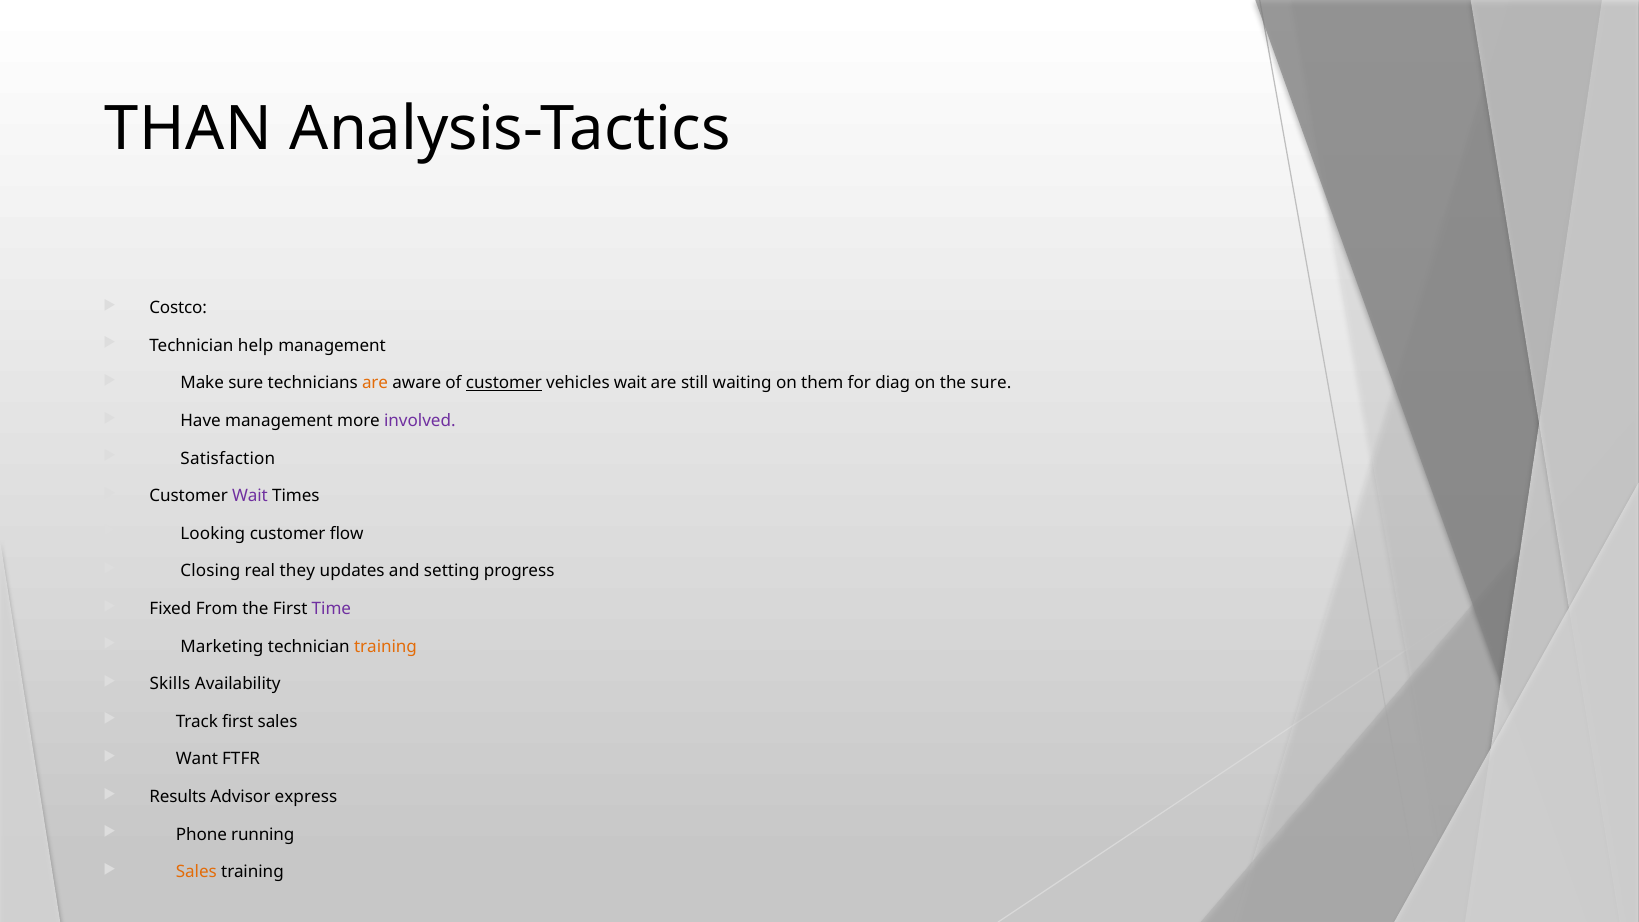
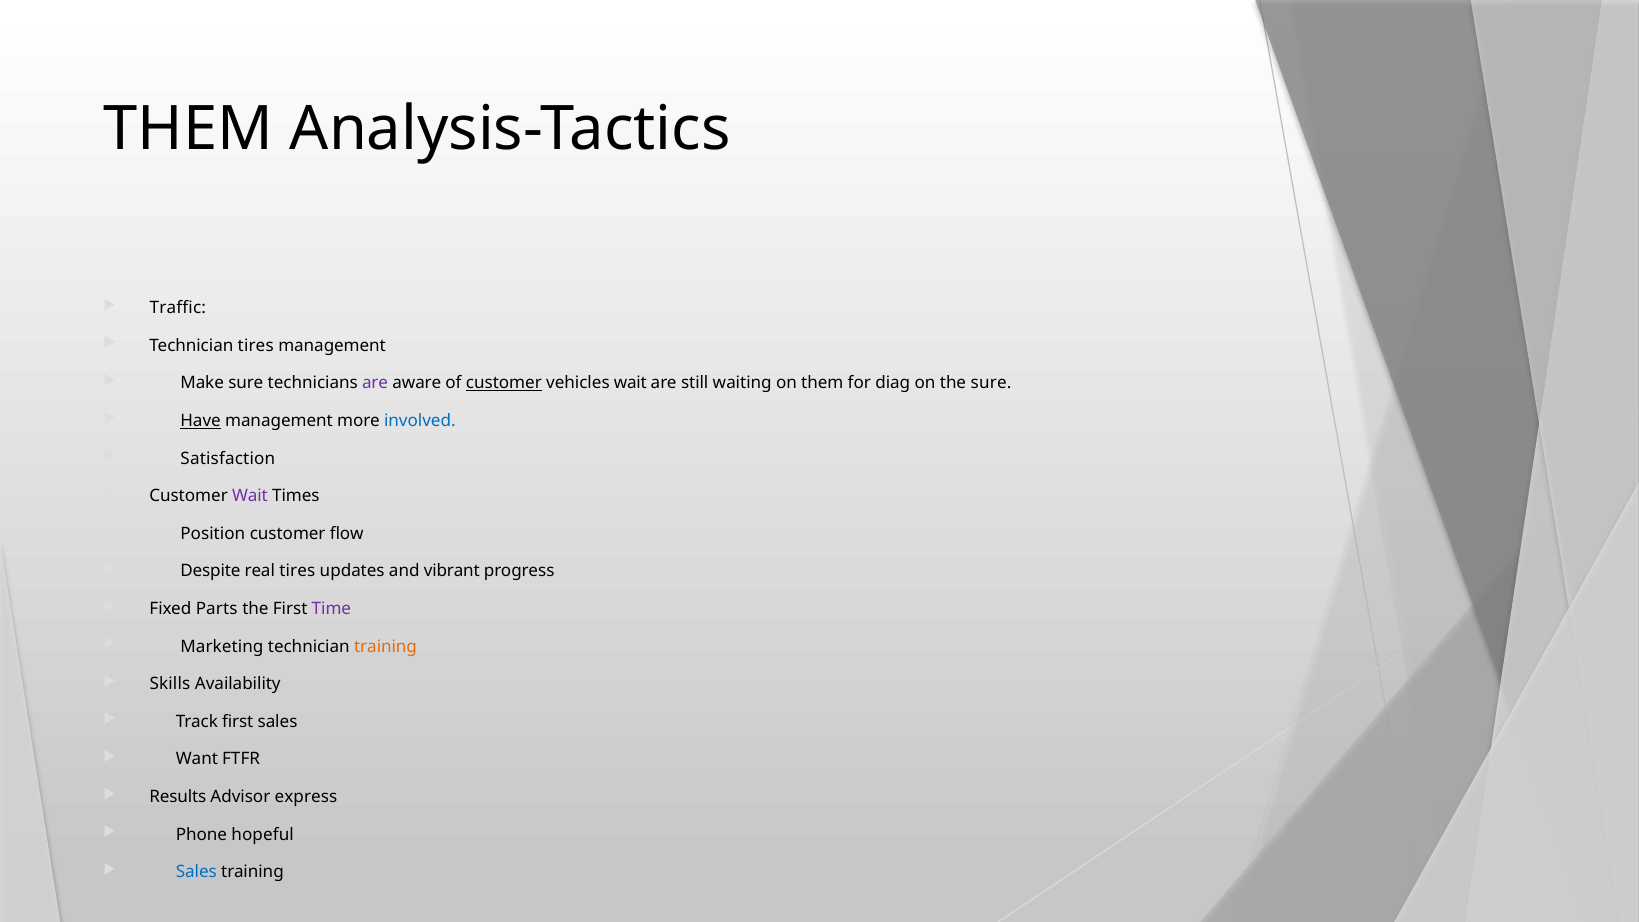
THAN at (188, 129): THAN -> THEM
Costco: Costco -> Traffic
Technician help: help -> tires
are at (375, 383) colour: orange -> purple
Have underline: none -> present
involved colour: purple -> blue
Looking: Looking -> Position
Closing: Closing -> Despite
real they: they -> tires
setting: setting -> vibrant
From: From -> Parts
running: running -> hopeful
Sales at (196, 872) colour: orange -> blue
